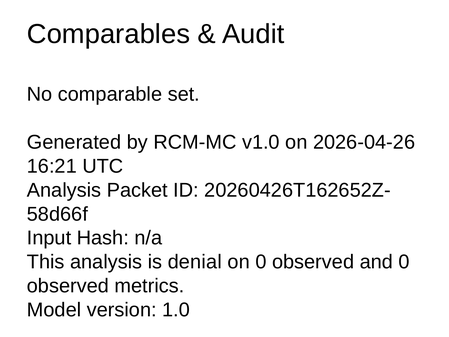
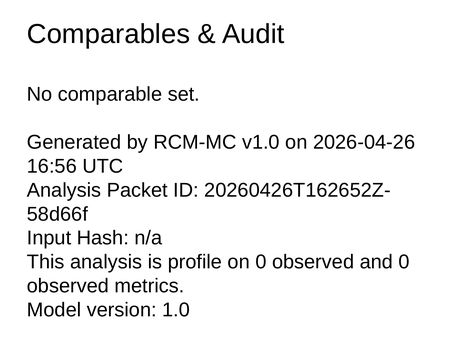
16:21: 16:21 -> 16:56
denial: denial -> profile
